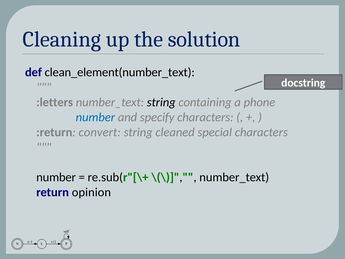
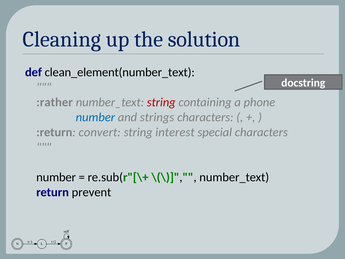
:letters: :letters -> :rather
string at (161, 102) colour: black -> red
specify: specify -> strings
cleaned: cleaned -> interest
opinion: opinion -> prevent
